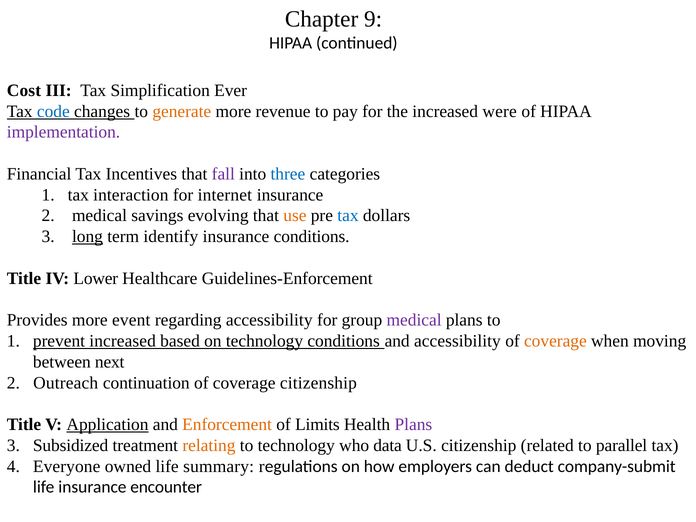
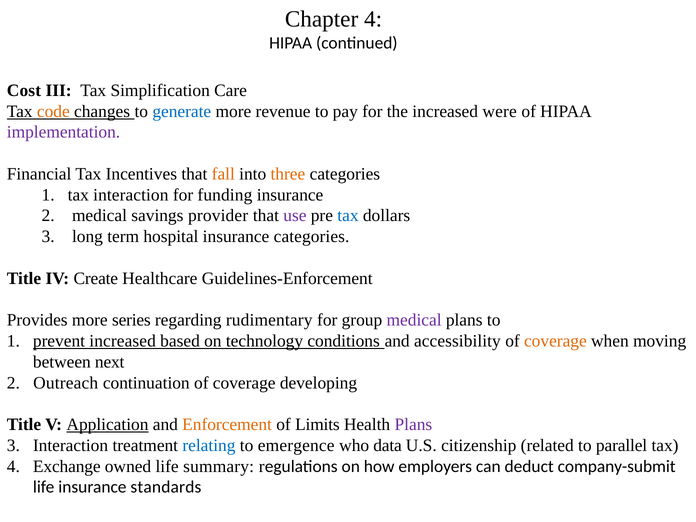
Chapter 9: 9 -> 4
Ever: Ever -> Care
code colour: blue -> orange
generate colour: orange -> blue
fall colour: purple -> orange
three colour: blue -> orange
internet: internet -> funding
evolving: evolving -> provider
use colour: orange -> purple
long underline: present -> none
identify: identify -> hospital
insurance conditions: conditions -> categories
Lower: Lower -> Create
event: event -> series
regarding accessibility: accessibility -> rudimentary
coverage citizenship: citizenship -> developing
Subsidized at (71, 445): Subsidized -> Interaction
relating colour: orange -> blue
to technology: technology -> emergence
Everyone: Everyone -> Exchange
encounter: encounter -> standards
